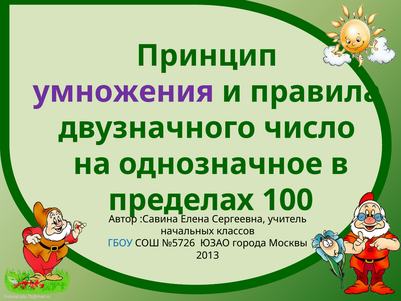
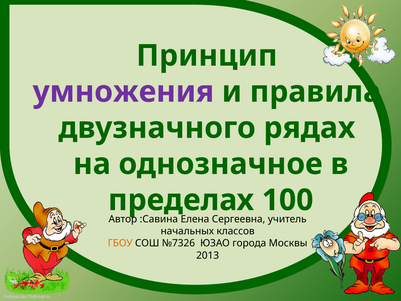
число: число -> рядах
ГБОУ colour: blue -> orange
№5726: №5726 -> №7326
